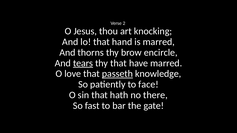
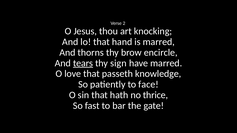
thy that: that -> sign
passeth underline: present -> none
there: there -> thrice
